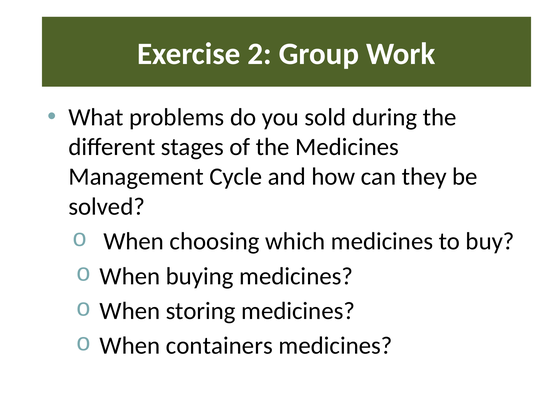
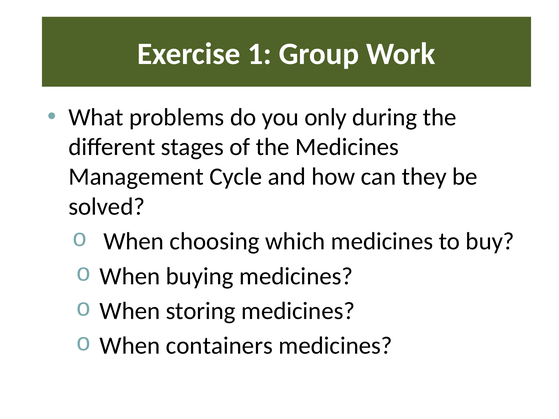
2: 2 -> 1
sold: sold -> only
